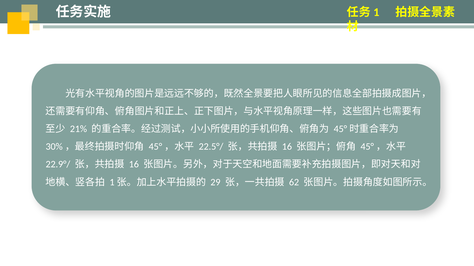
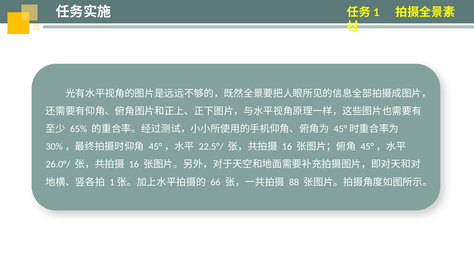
21%: 21% -> 65%
22.9°/: 22.9°/ -> 26.0°/
29: 29 -> 66
62: 62 -> 88
